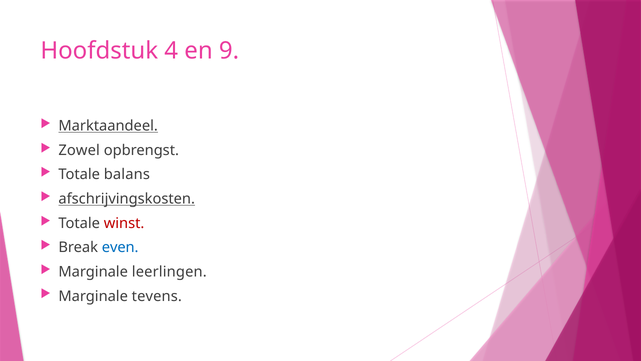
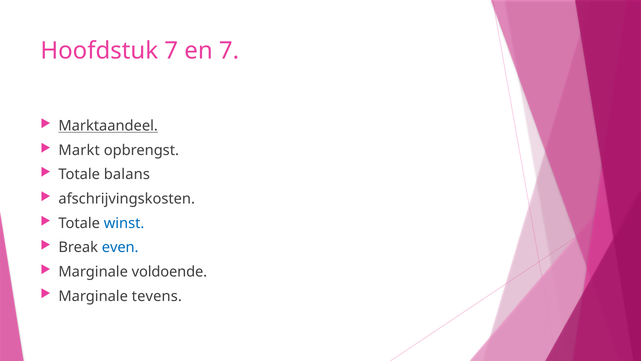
Hoofdstuk 4: 4 -> 7
en 9: 9 -> 7
Zowel: Zowel -> Markt
afschrijvingskosten underline: present -> none
winst colour: red -> blue
leerlingen: leerlingen -> voldoende
